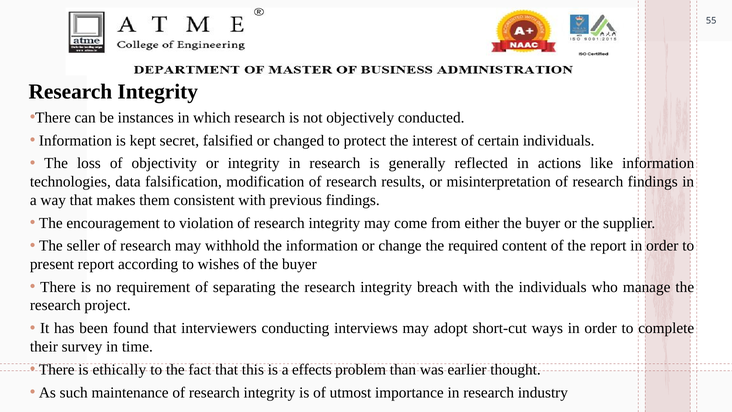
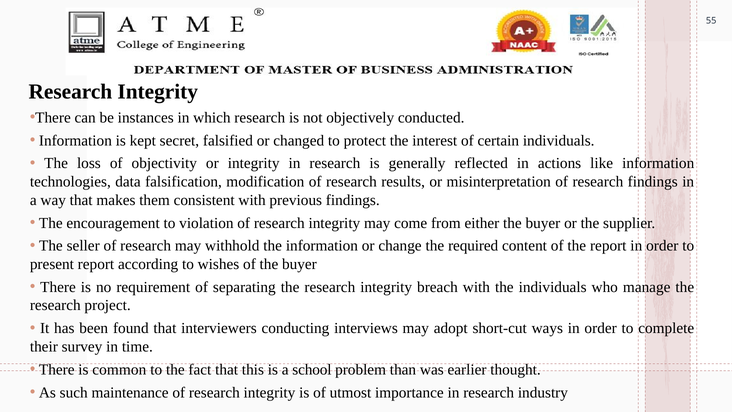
ethically: ethically -> common
effects: effects -> school
